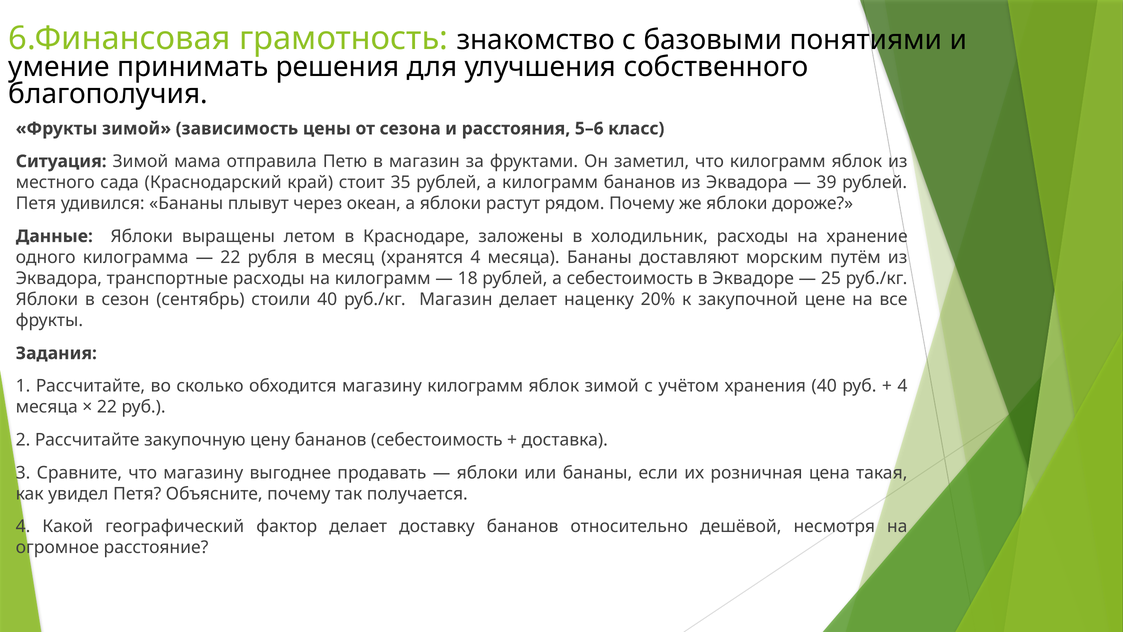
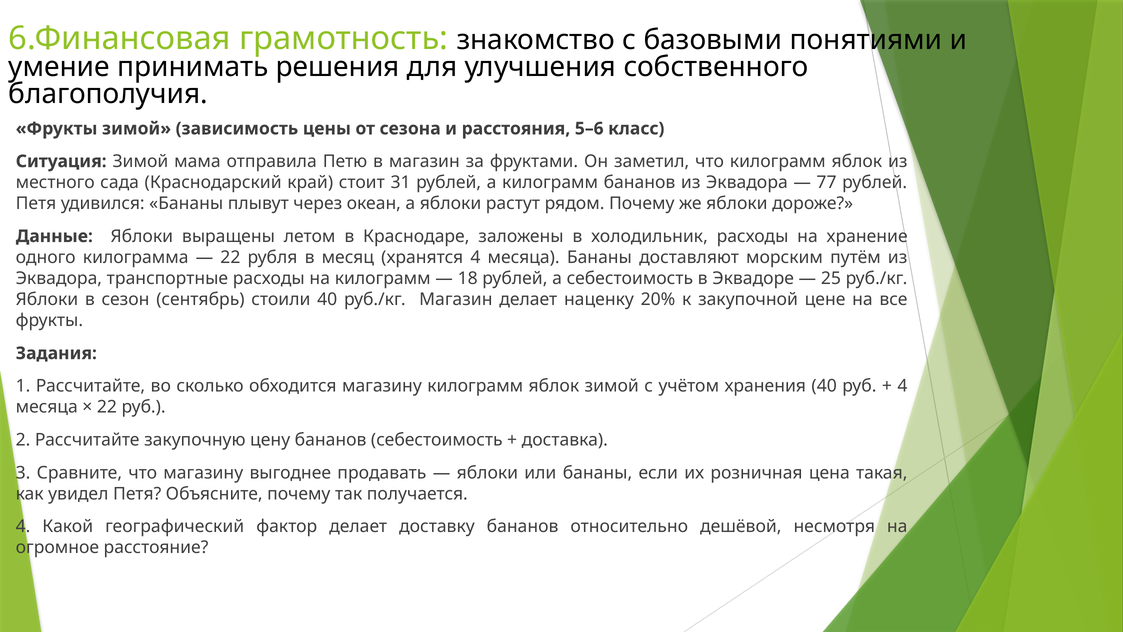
35: 35 -> 31
39: 39 -> 77
